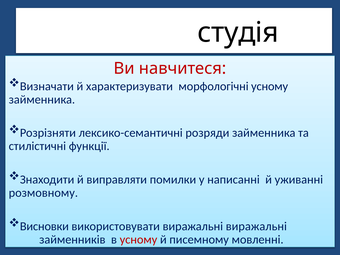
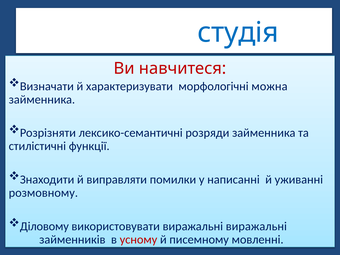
студія colour: black -> blue
морфологічні усному: усному -> можна
Висновки: Висновки -> Діловому
